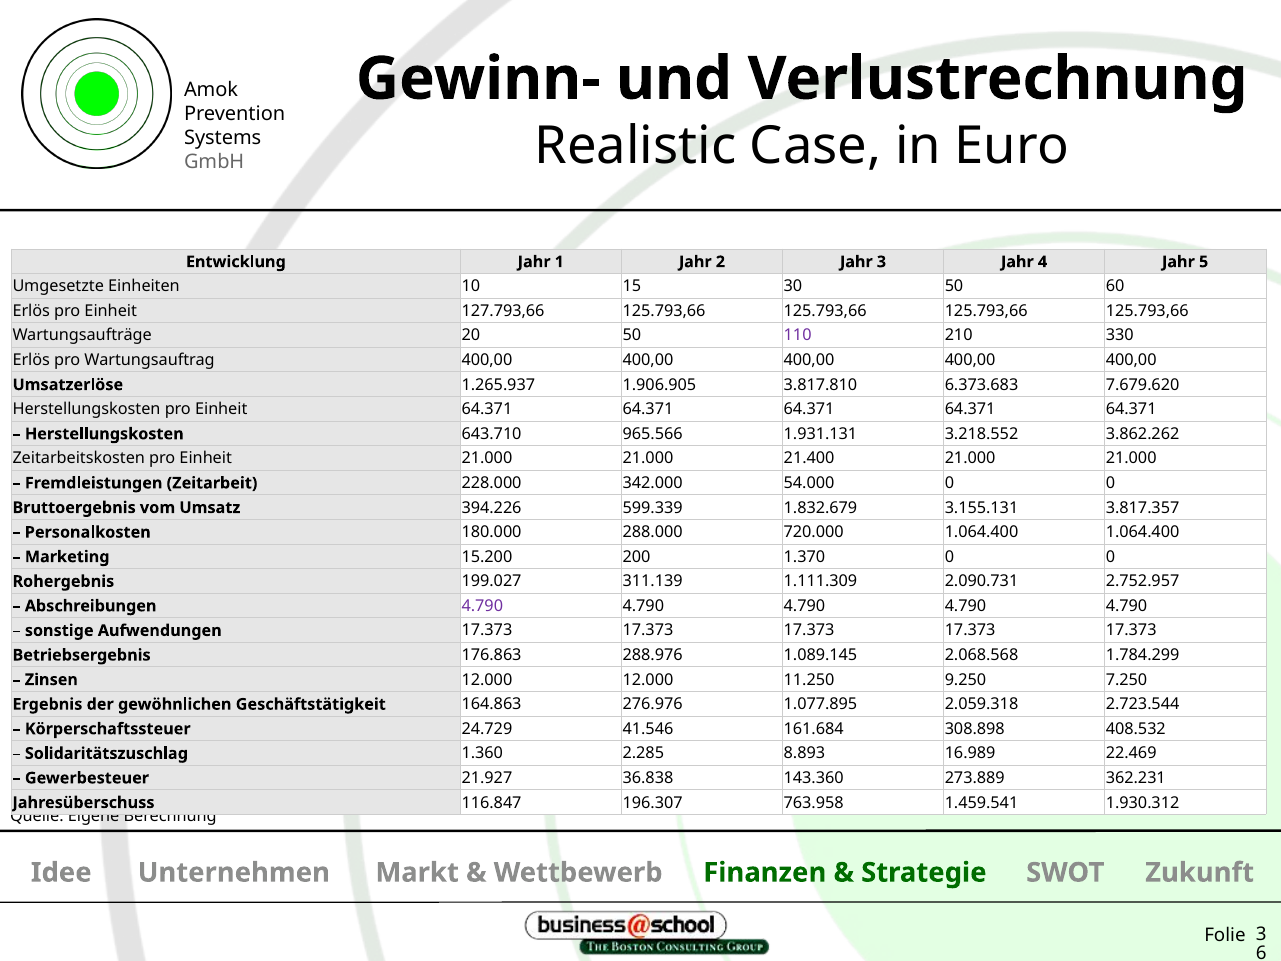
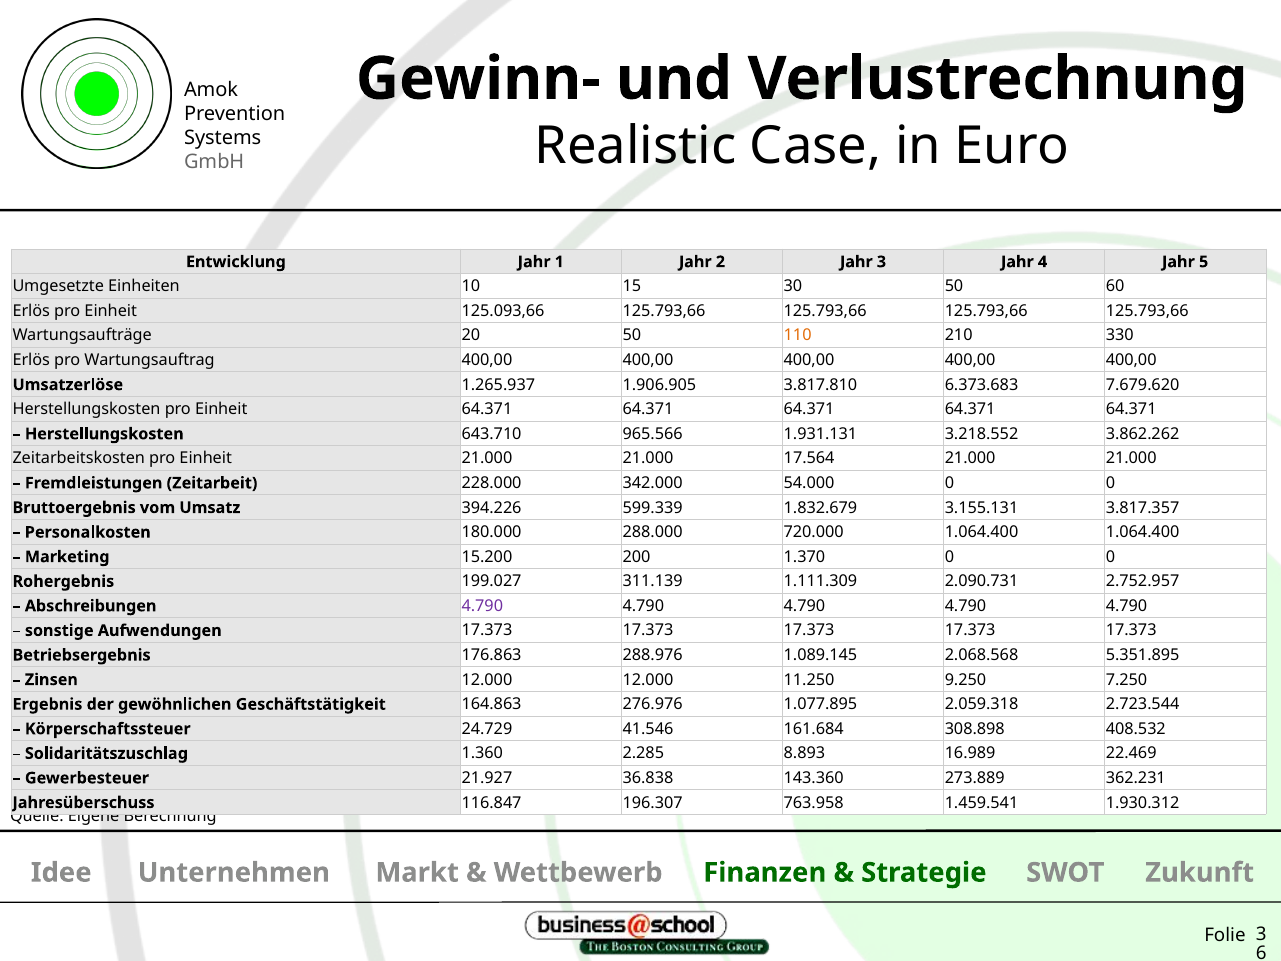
127.793,66: 127.793,66 -> 125.093,66
110 colour: purple -> orange
21.400: 21.400 -> 17.564
1.784.299: 1.784.299 -> 5.351.895
